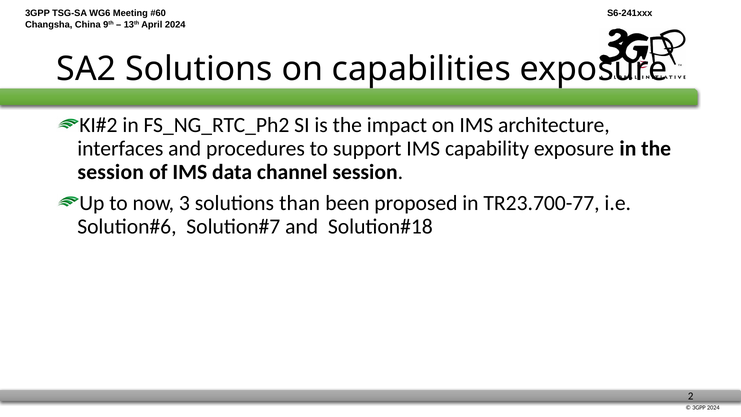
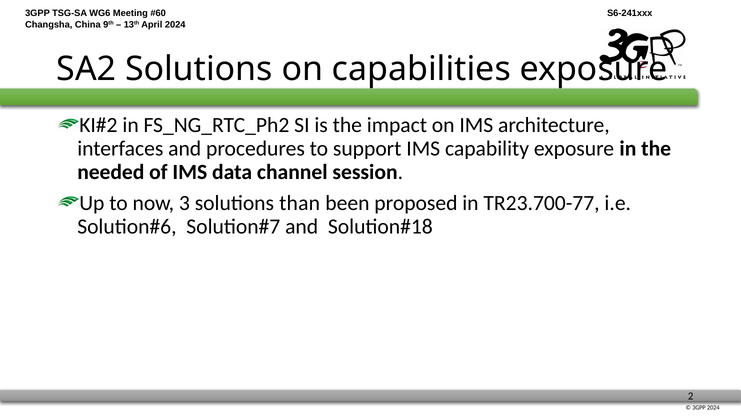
session at (111, 172): session -> needed
